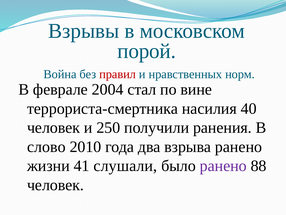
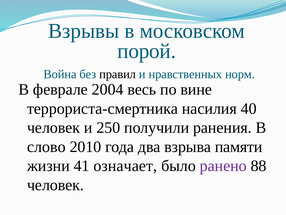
правил colour: red -> black
стал: стал -> весь
взрыва ранено: ранено -> памяти
слушали: слушали -> означает
